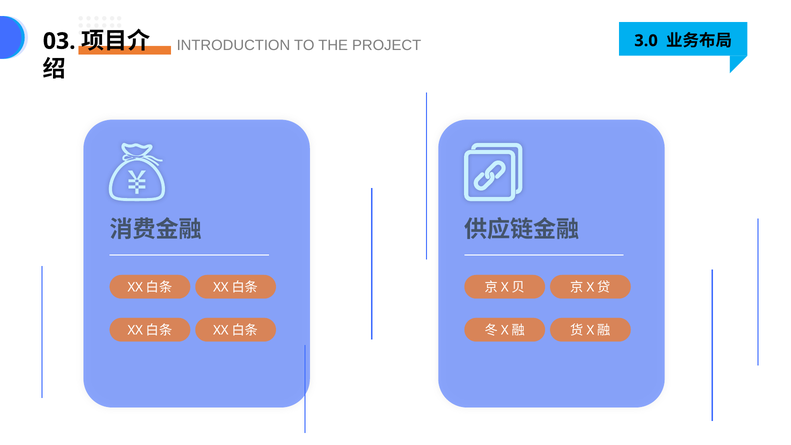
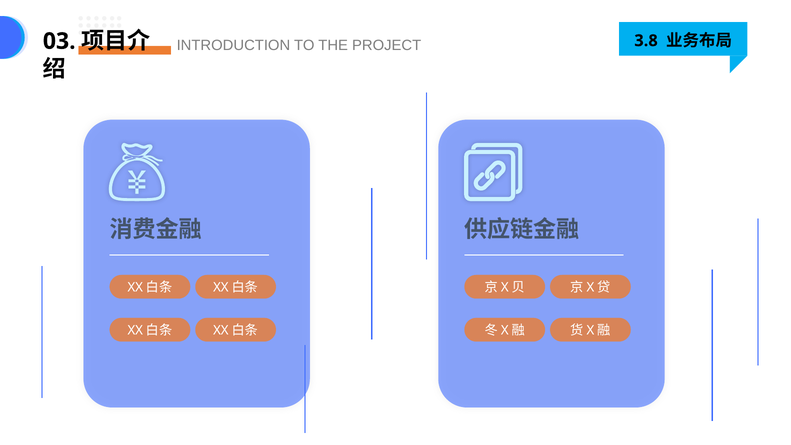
3.0: 3.0 -> 3.8
